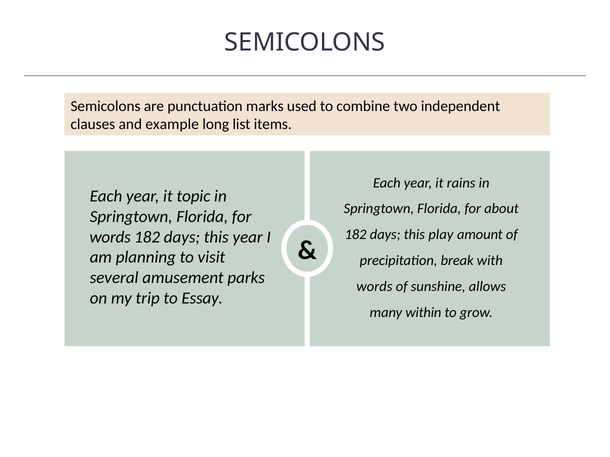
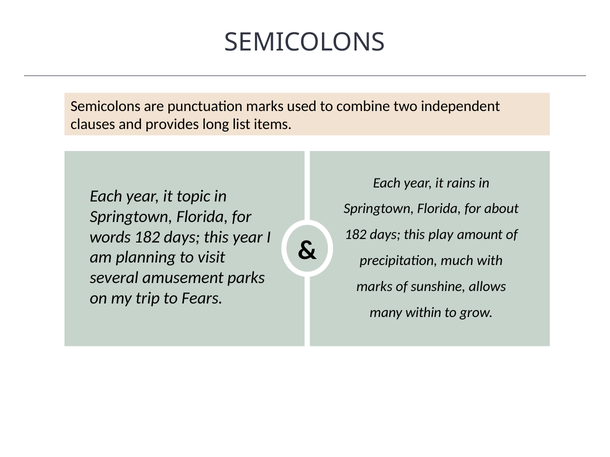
example: example -> provides
break: break -> much
words at (374, 287): words -> marks
Essay: Essay -> Fears
